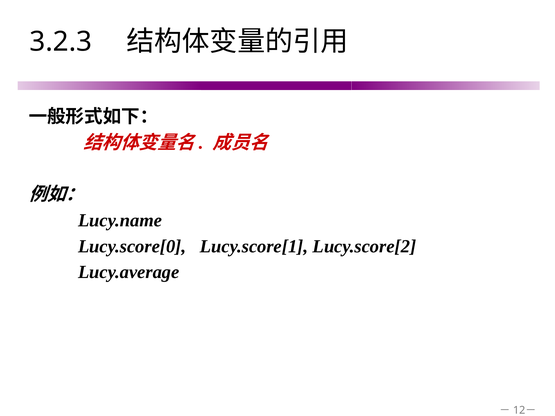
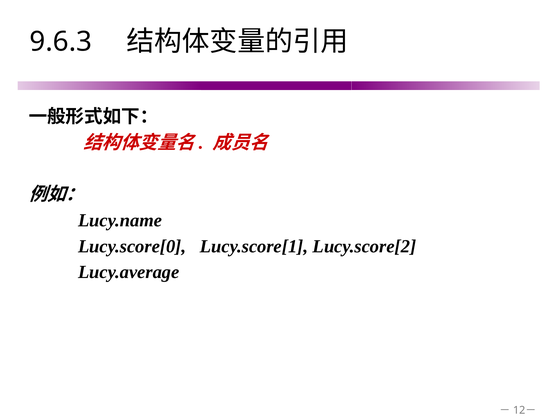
3.2.3: 3.2.3 -> 9.6.3
